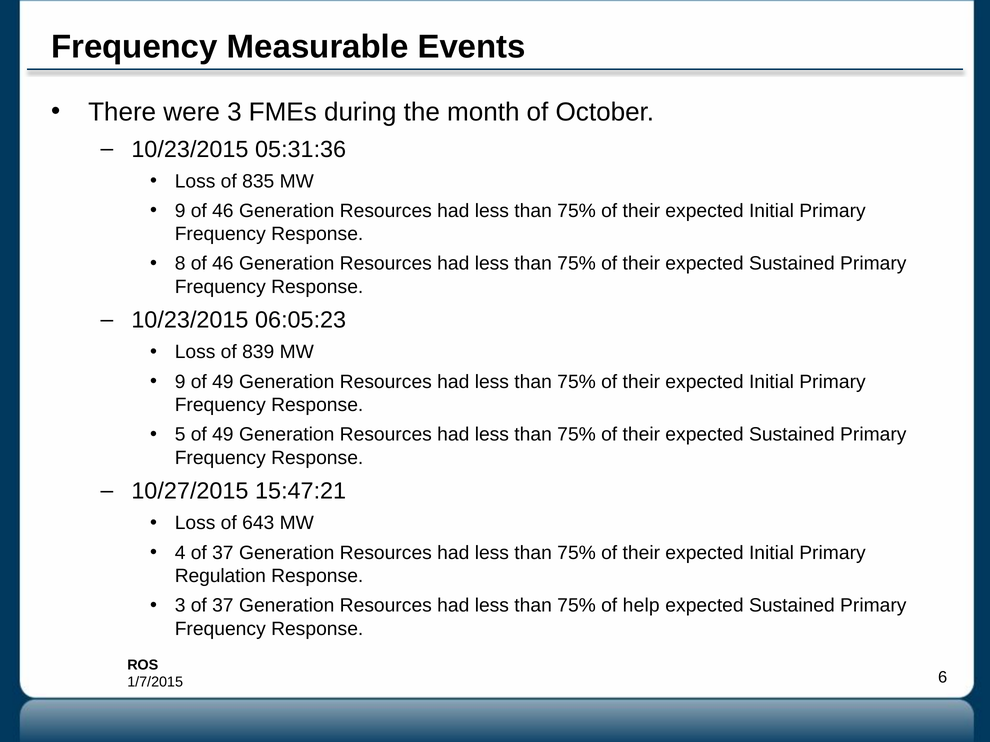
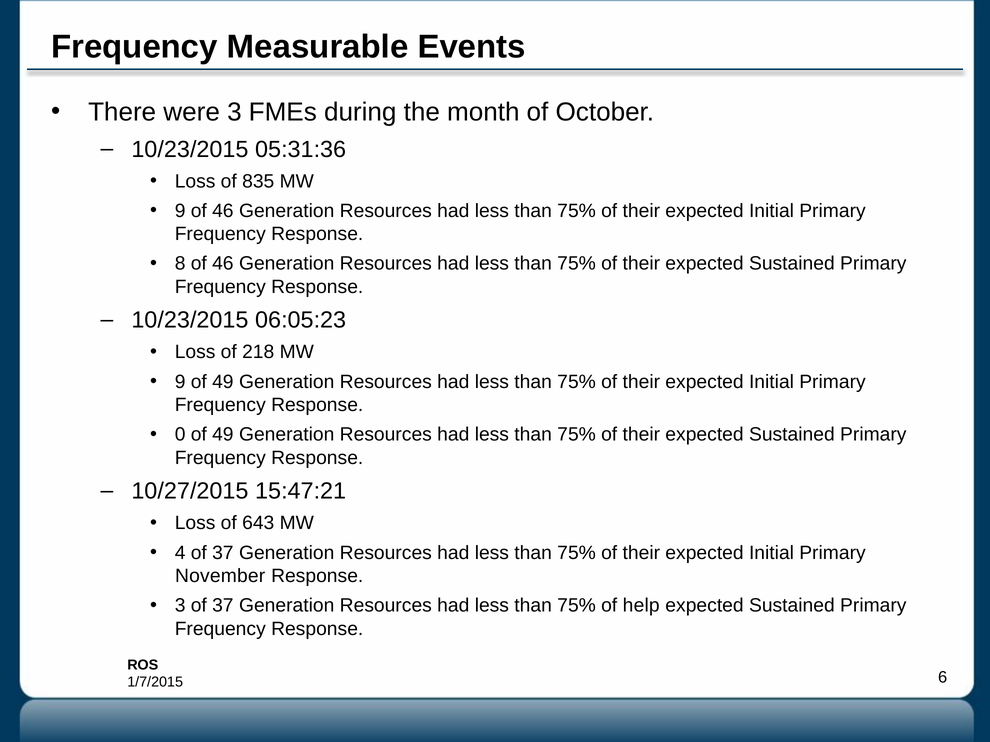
839: 839 -> 218
5: 5 -> 0
Regulation: Regulation -> November
